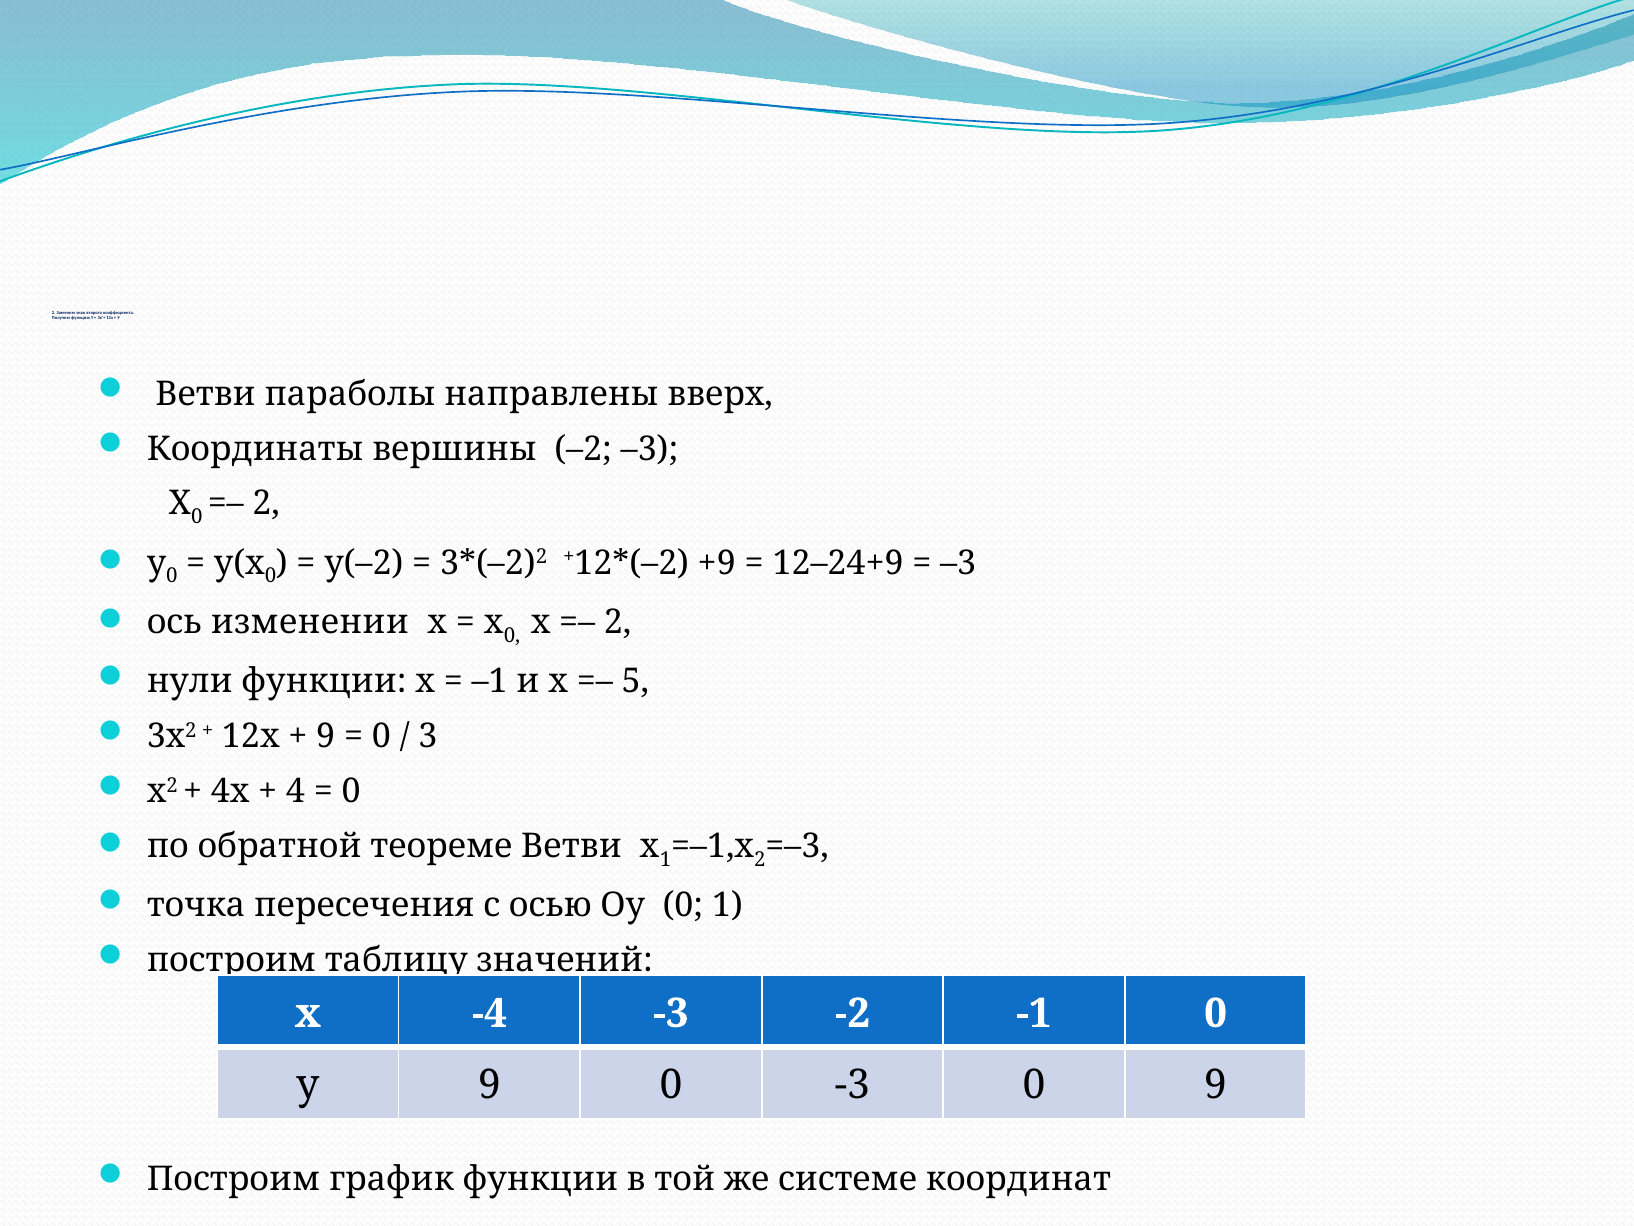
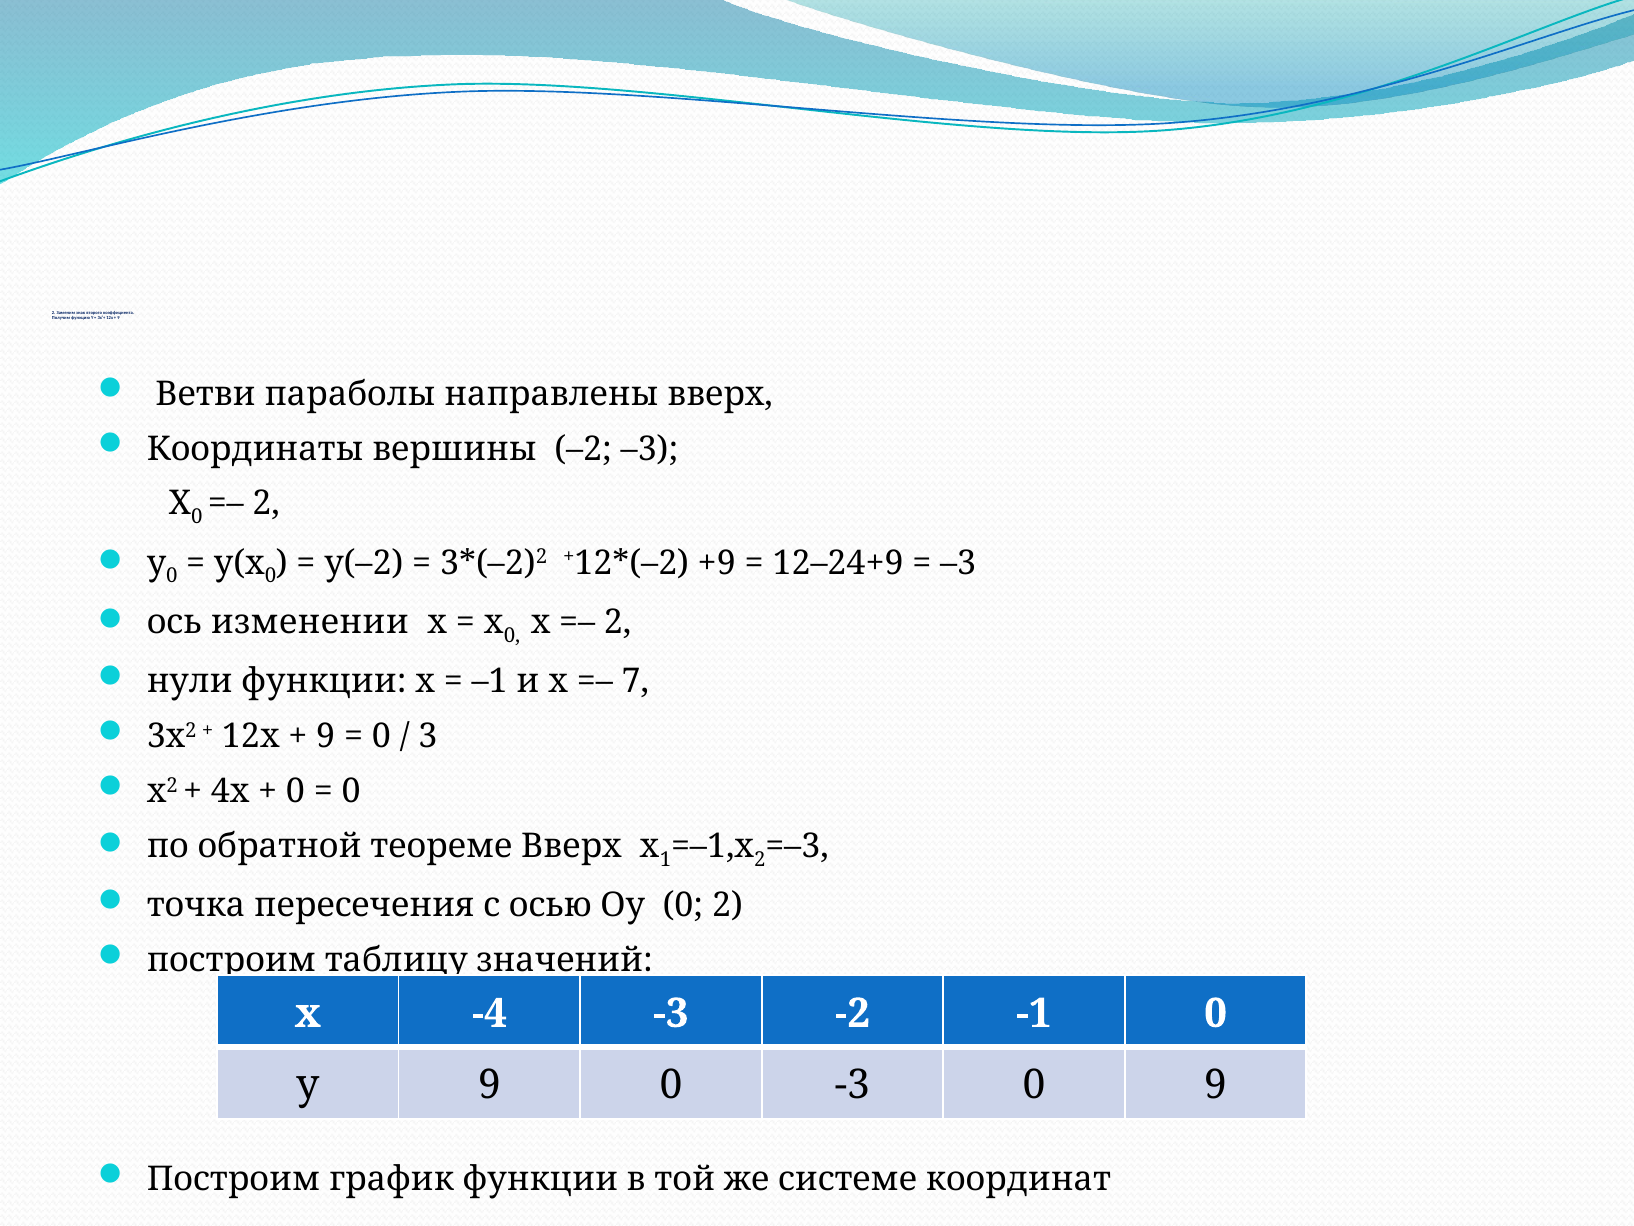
5: 5 -> 7
4 at (295, 791): 4 -> 0
теореме Ветви: Ветви -> Вверх
0 1: 1 -> 2
